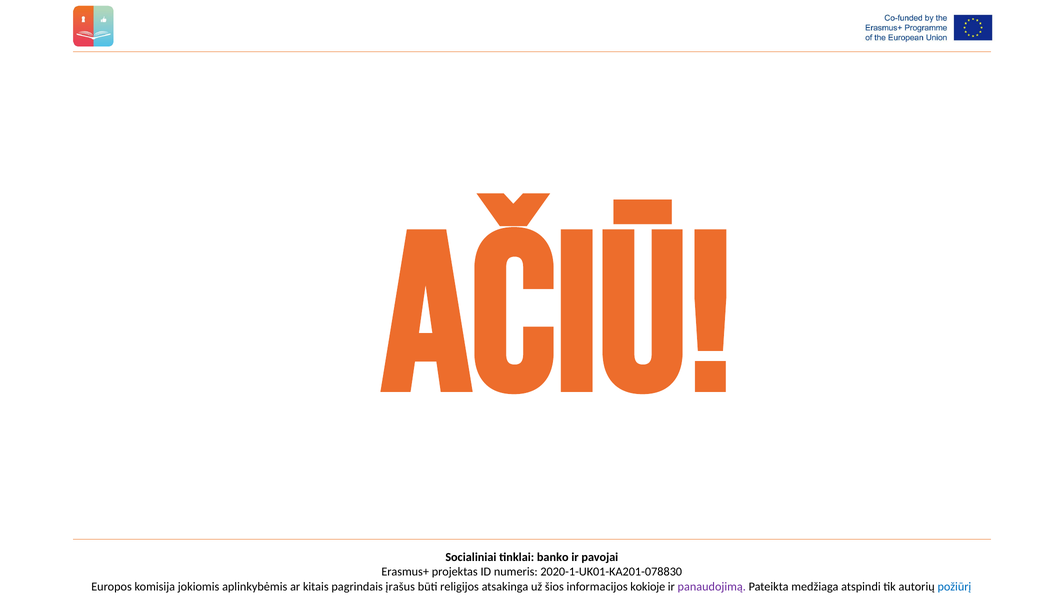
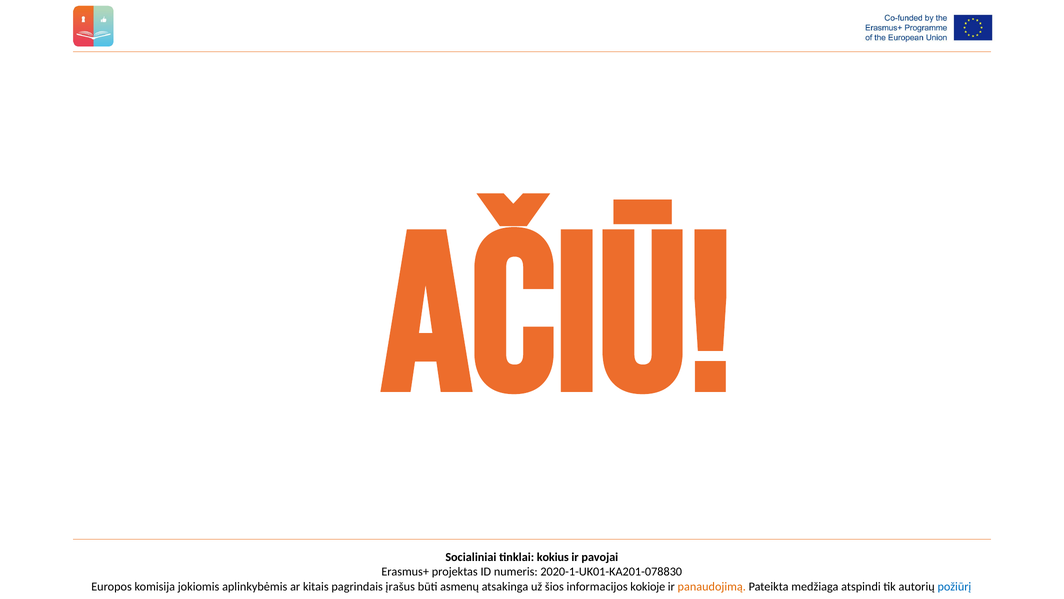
banko: banko -> kokius
religijos: religijos -> asmenų
panaudojimą colour: purple -> orange
